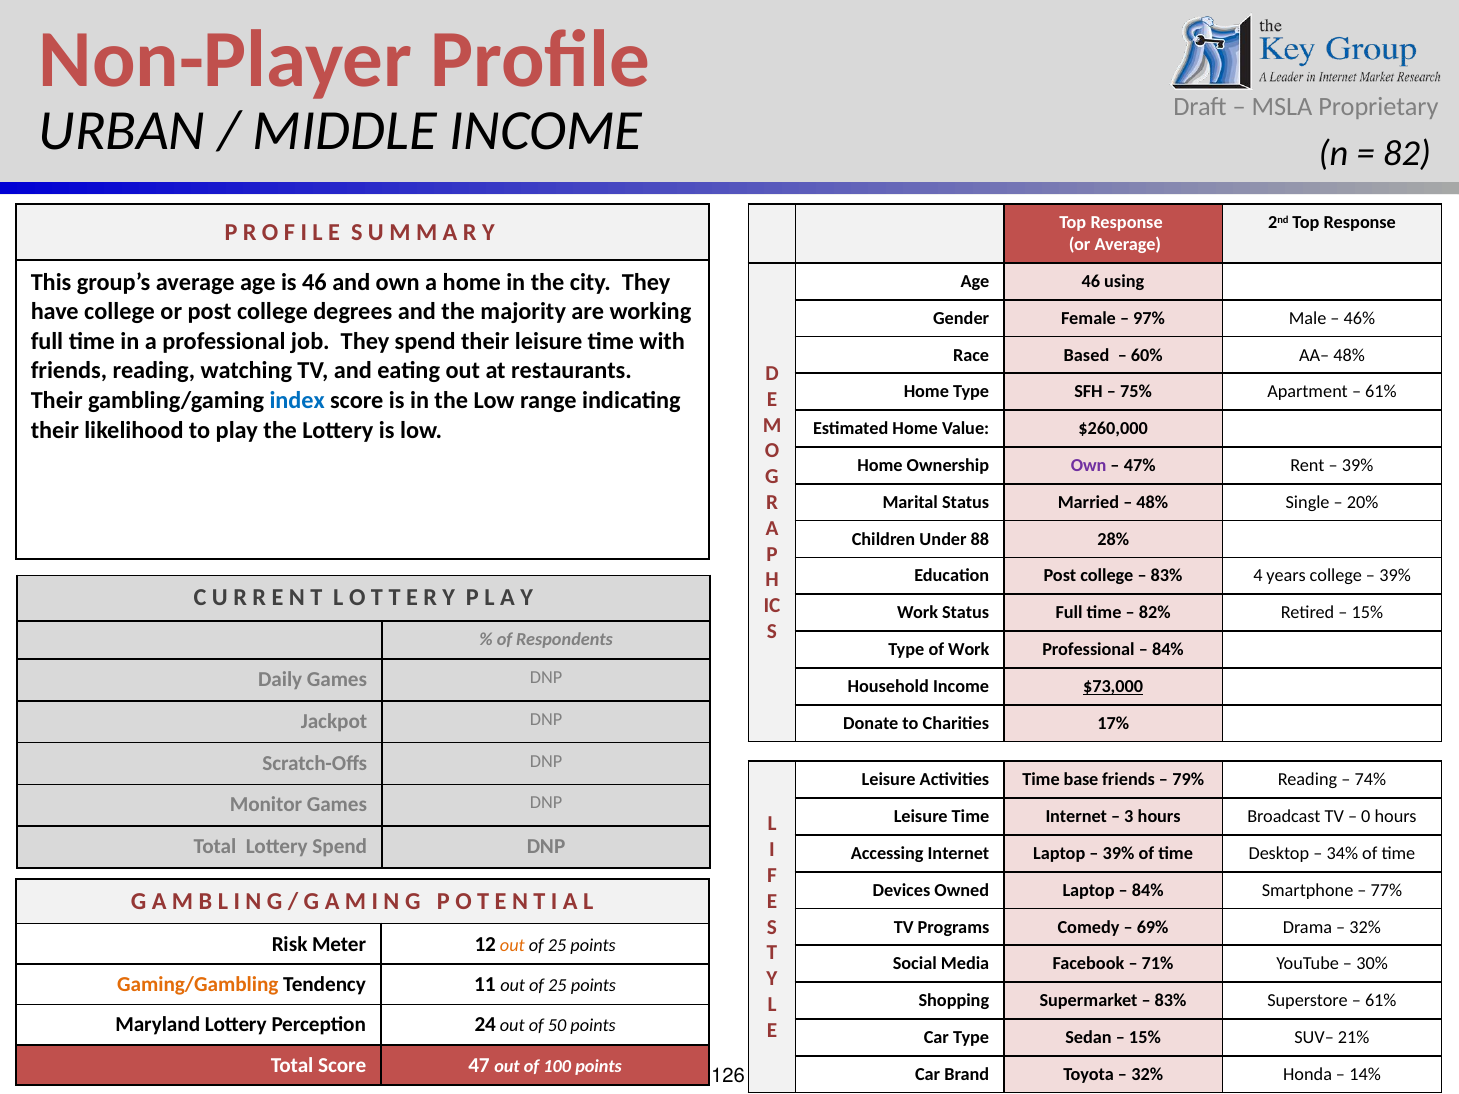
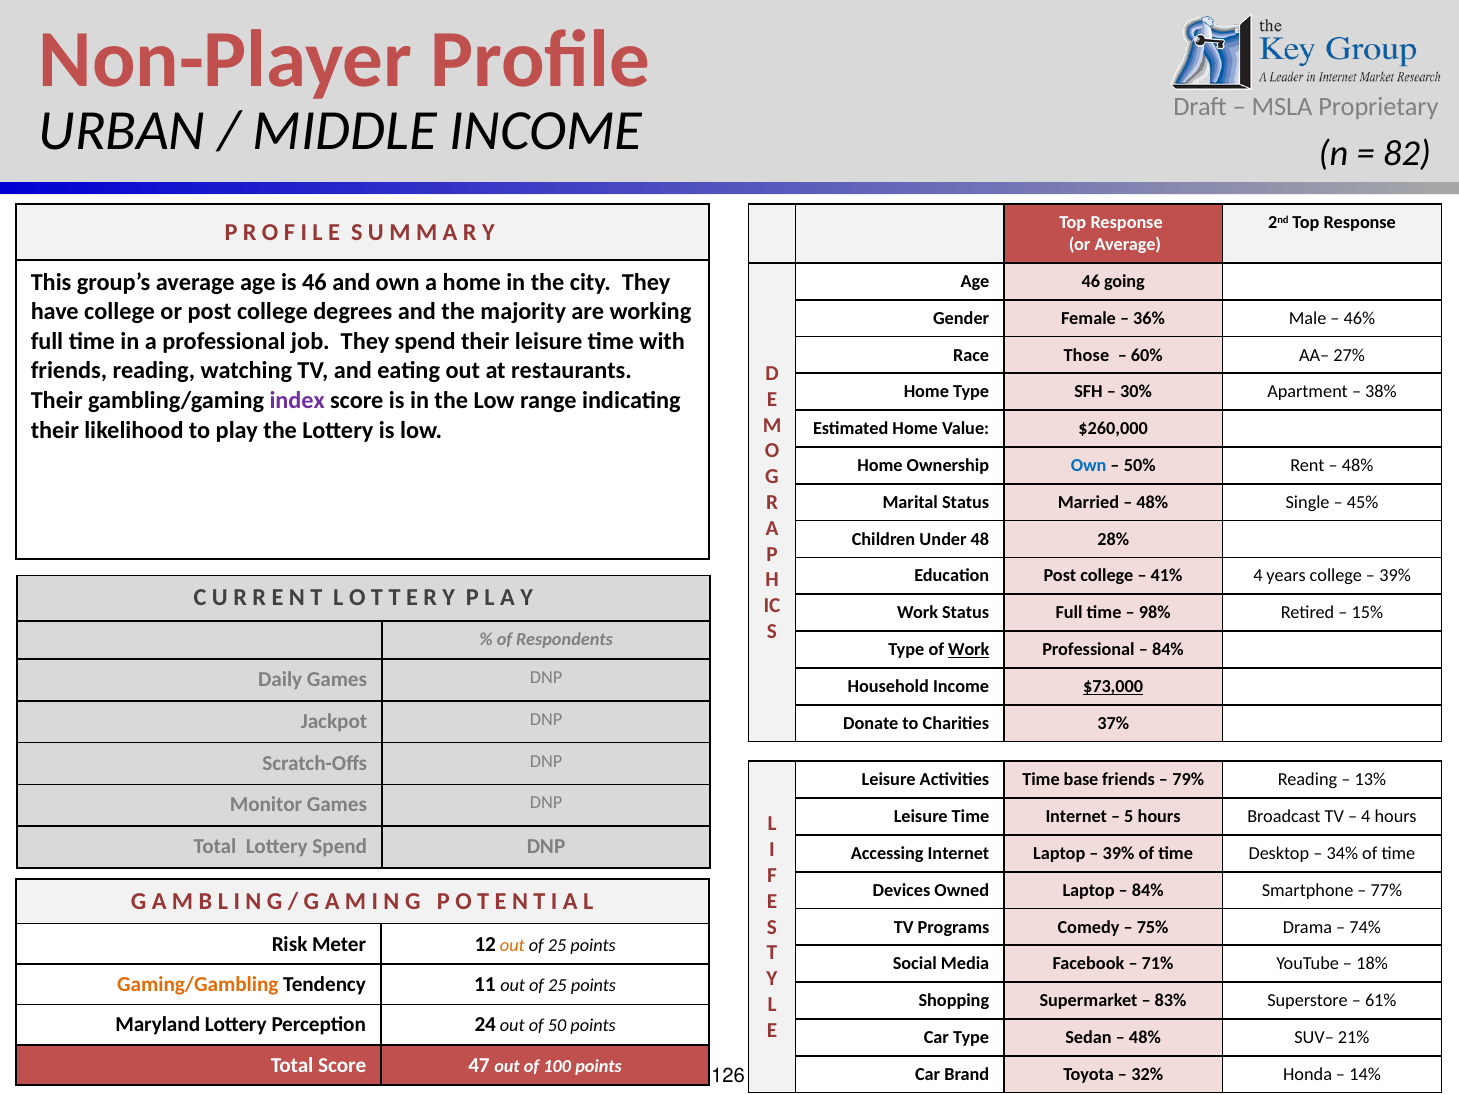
using: using -> going
97%: 97% -> 36%
Based: Based -> Those
AA– 48%: 48% -> 27%
75%: 75% -> 30%
61% at (1381, 392): 61% -> 38%
index colour: blue -> purple
Own at (1089, 466) colour: purple -> blue
47%: 47% -> 50%
39% at (1358, 466): 39% -> 48%
20%: 20% -> 45%
88: 88 -> 48
83% at (1167, 576): 83% -> 41%
82%: 82% -> 98%
Work at (969, 650) underline: none -> present
17%: 17% -> 37%
74%: 74% -> 13%
3: 3 -> 5
0 at (1366, 817): 0 -> 4
69%: 69% -> 75%
32% at (1365, 927): 32% -> 74%
30%: 30% -> 18%
15% at (1145, 1038): 15% -> 48%
